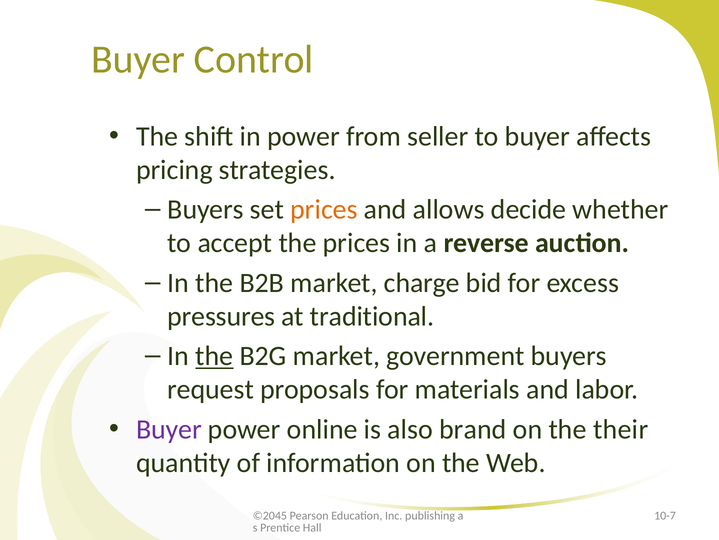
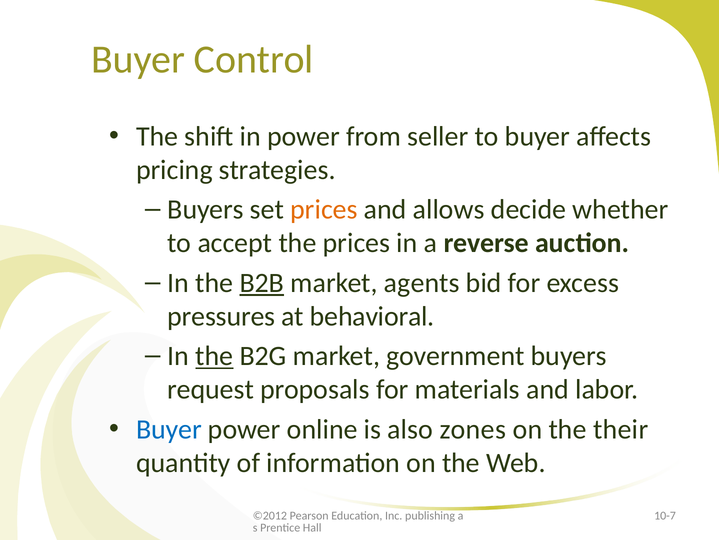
B2B underline: none -> present
charge: charge -> agents
traditional: traditional -> behavioral
Buyer at (169, 429) colour: purple -> blue
brand: brand -> zones
©2045: ©2045 -> ©2012
